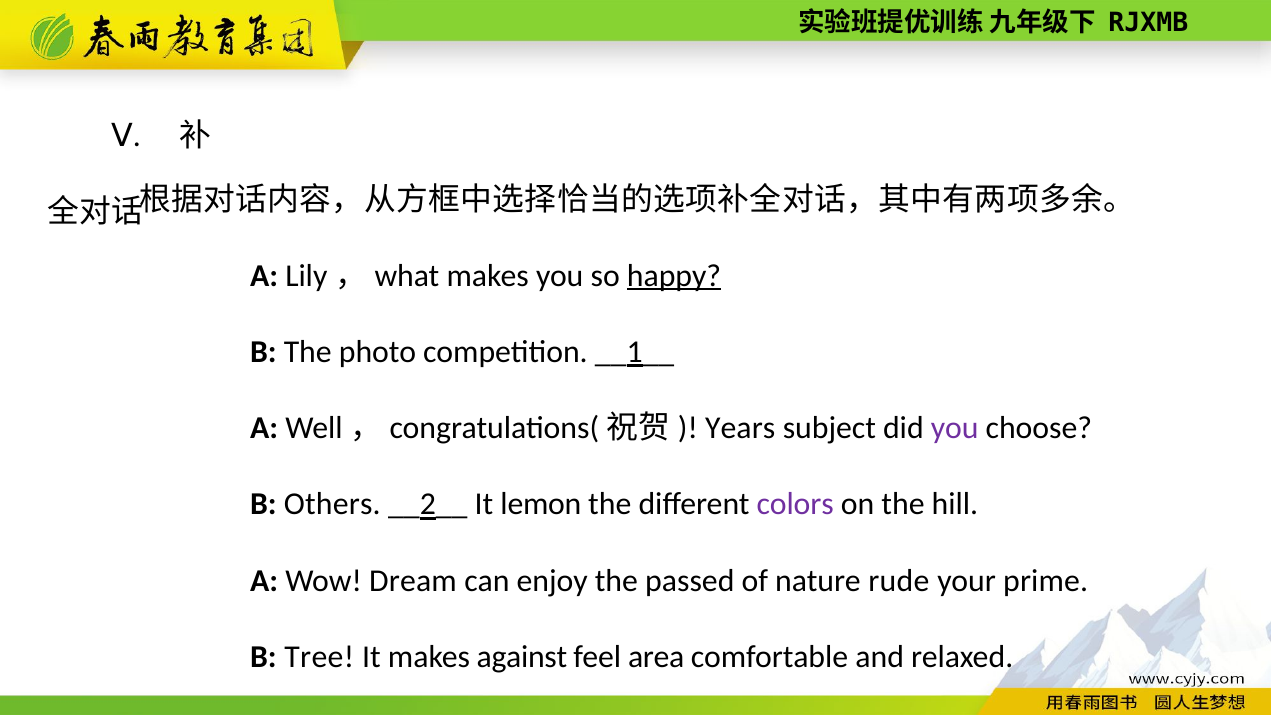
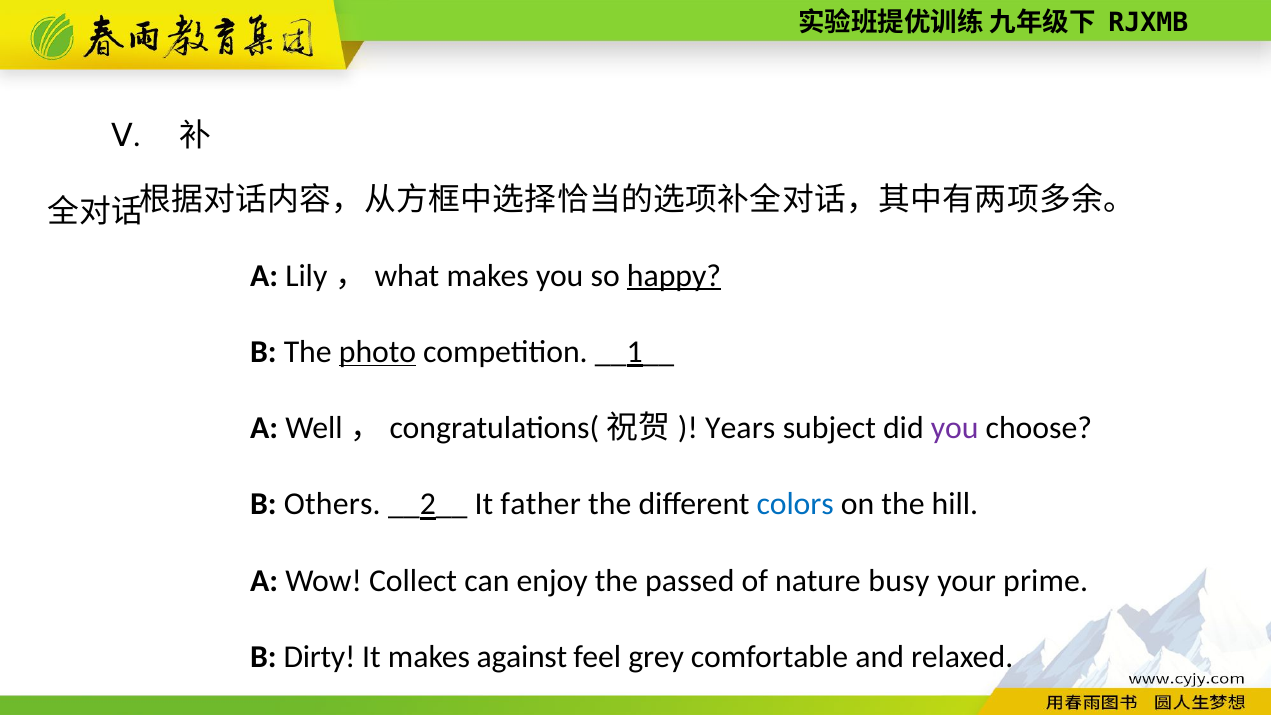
photo underline: none -> present
lemon: lemon -> father
colors colour: purple -> blue
Dream: Dream -> Collect
rude: rude -> busy
Tree: Tree -> Dirty
area: area -> grey
